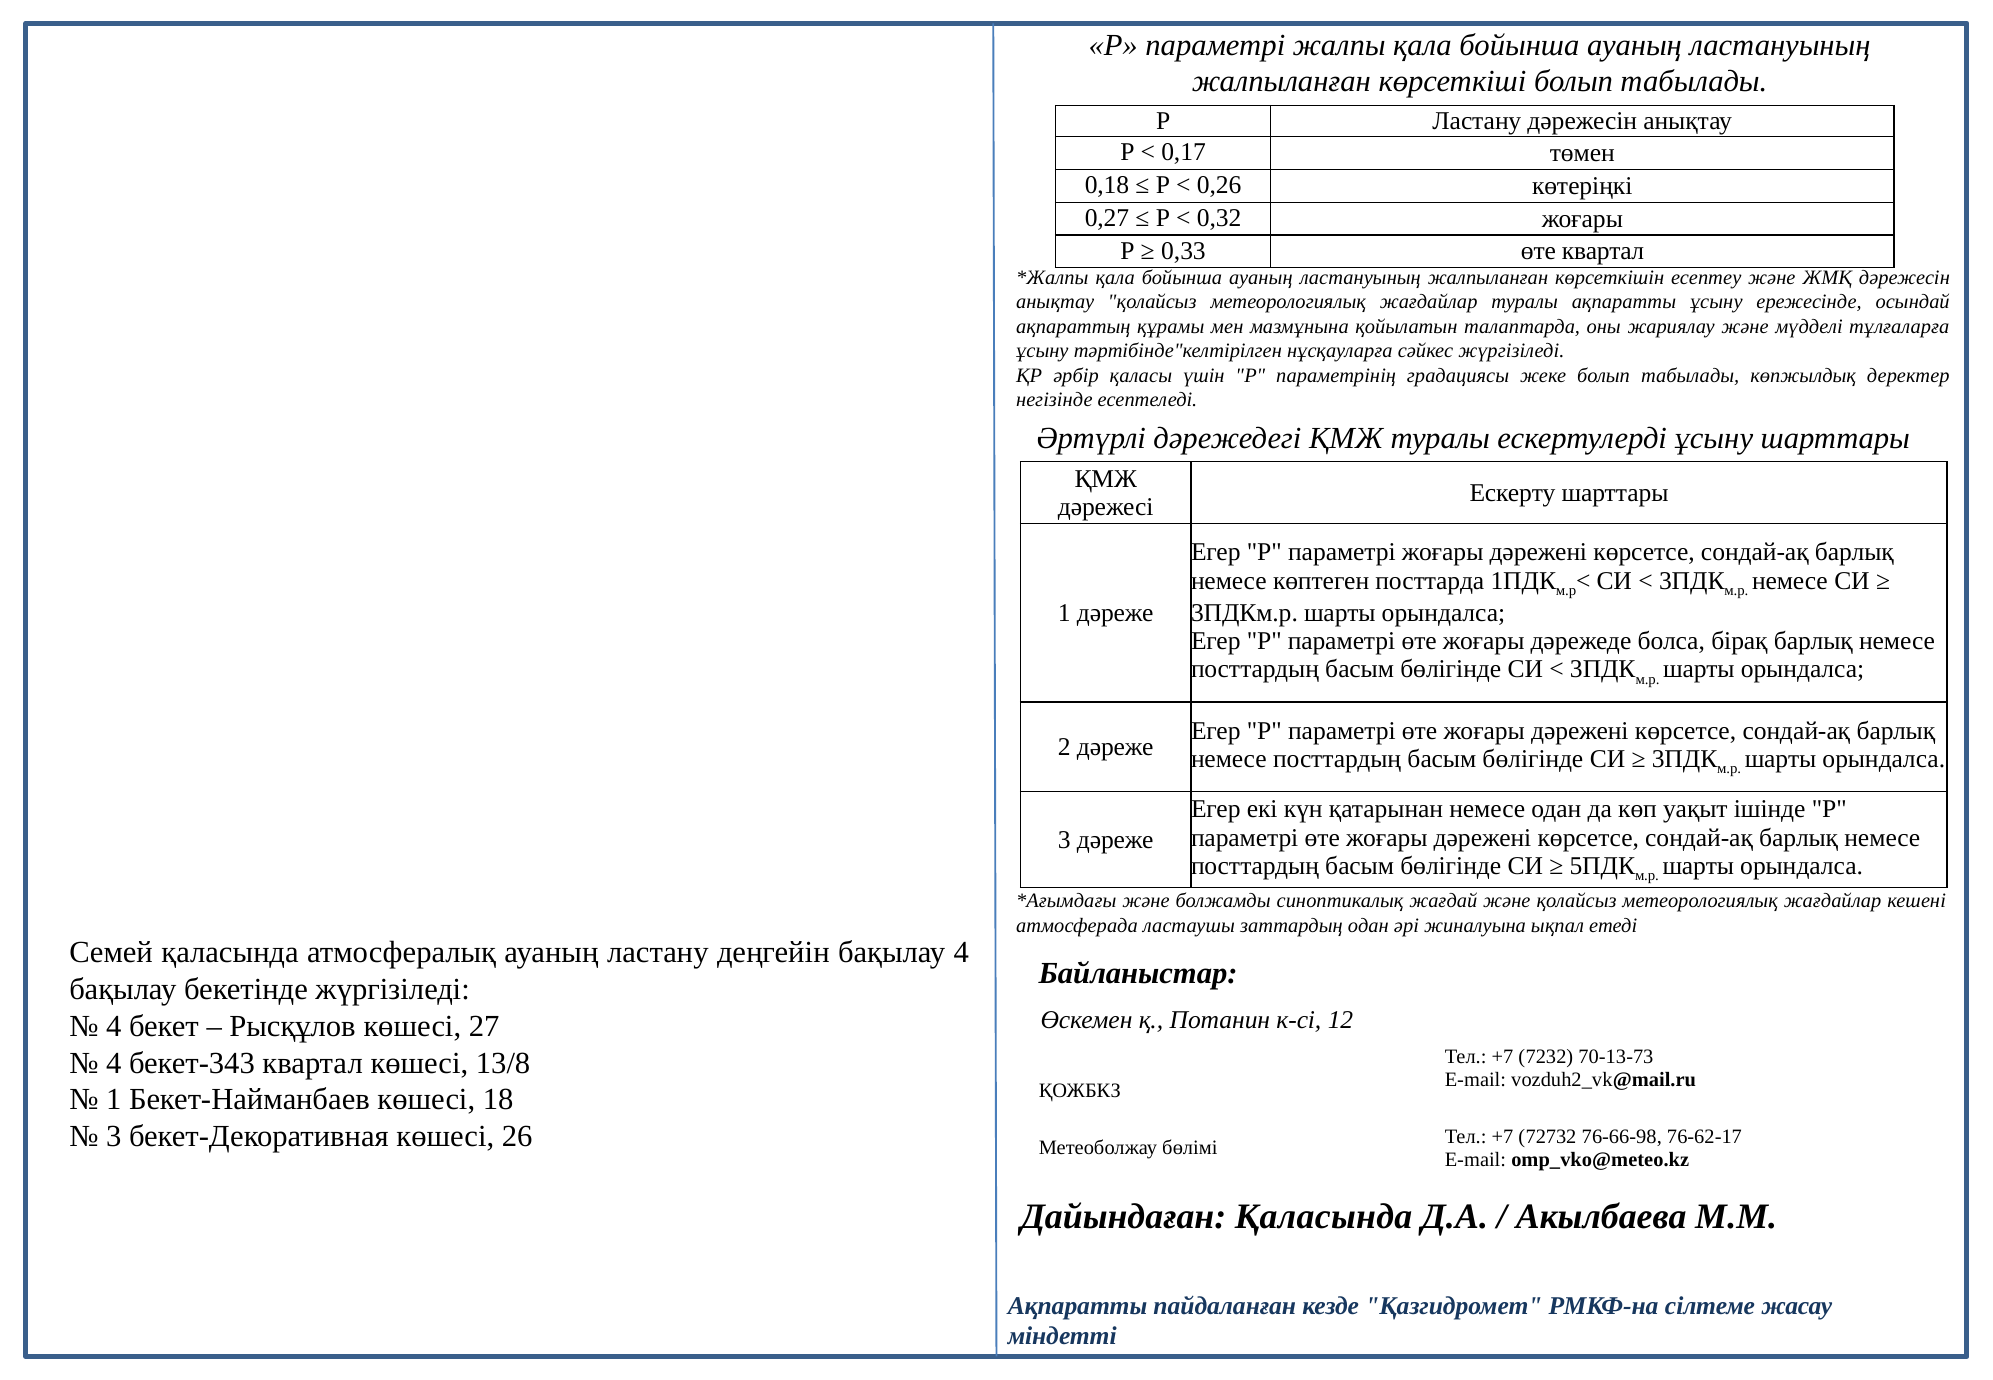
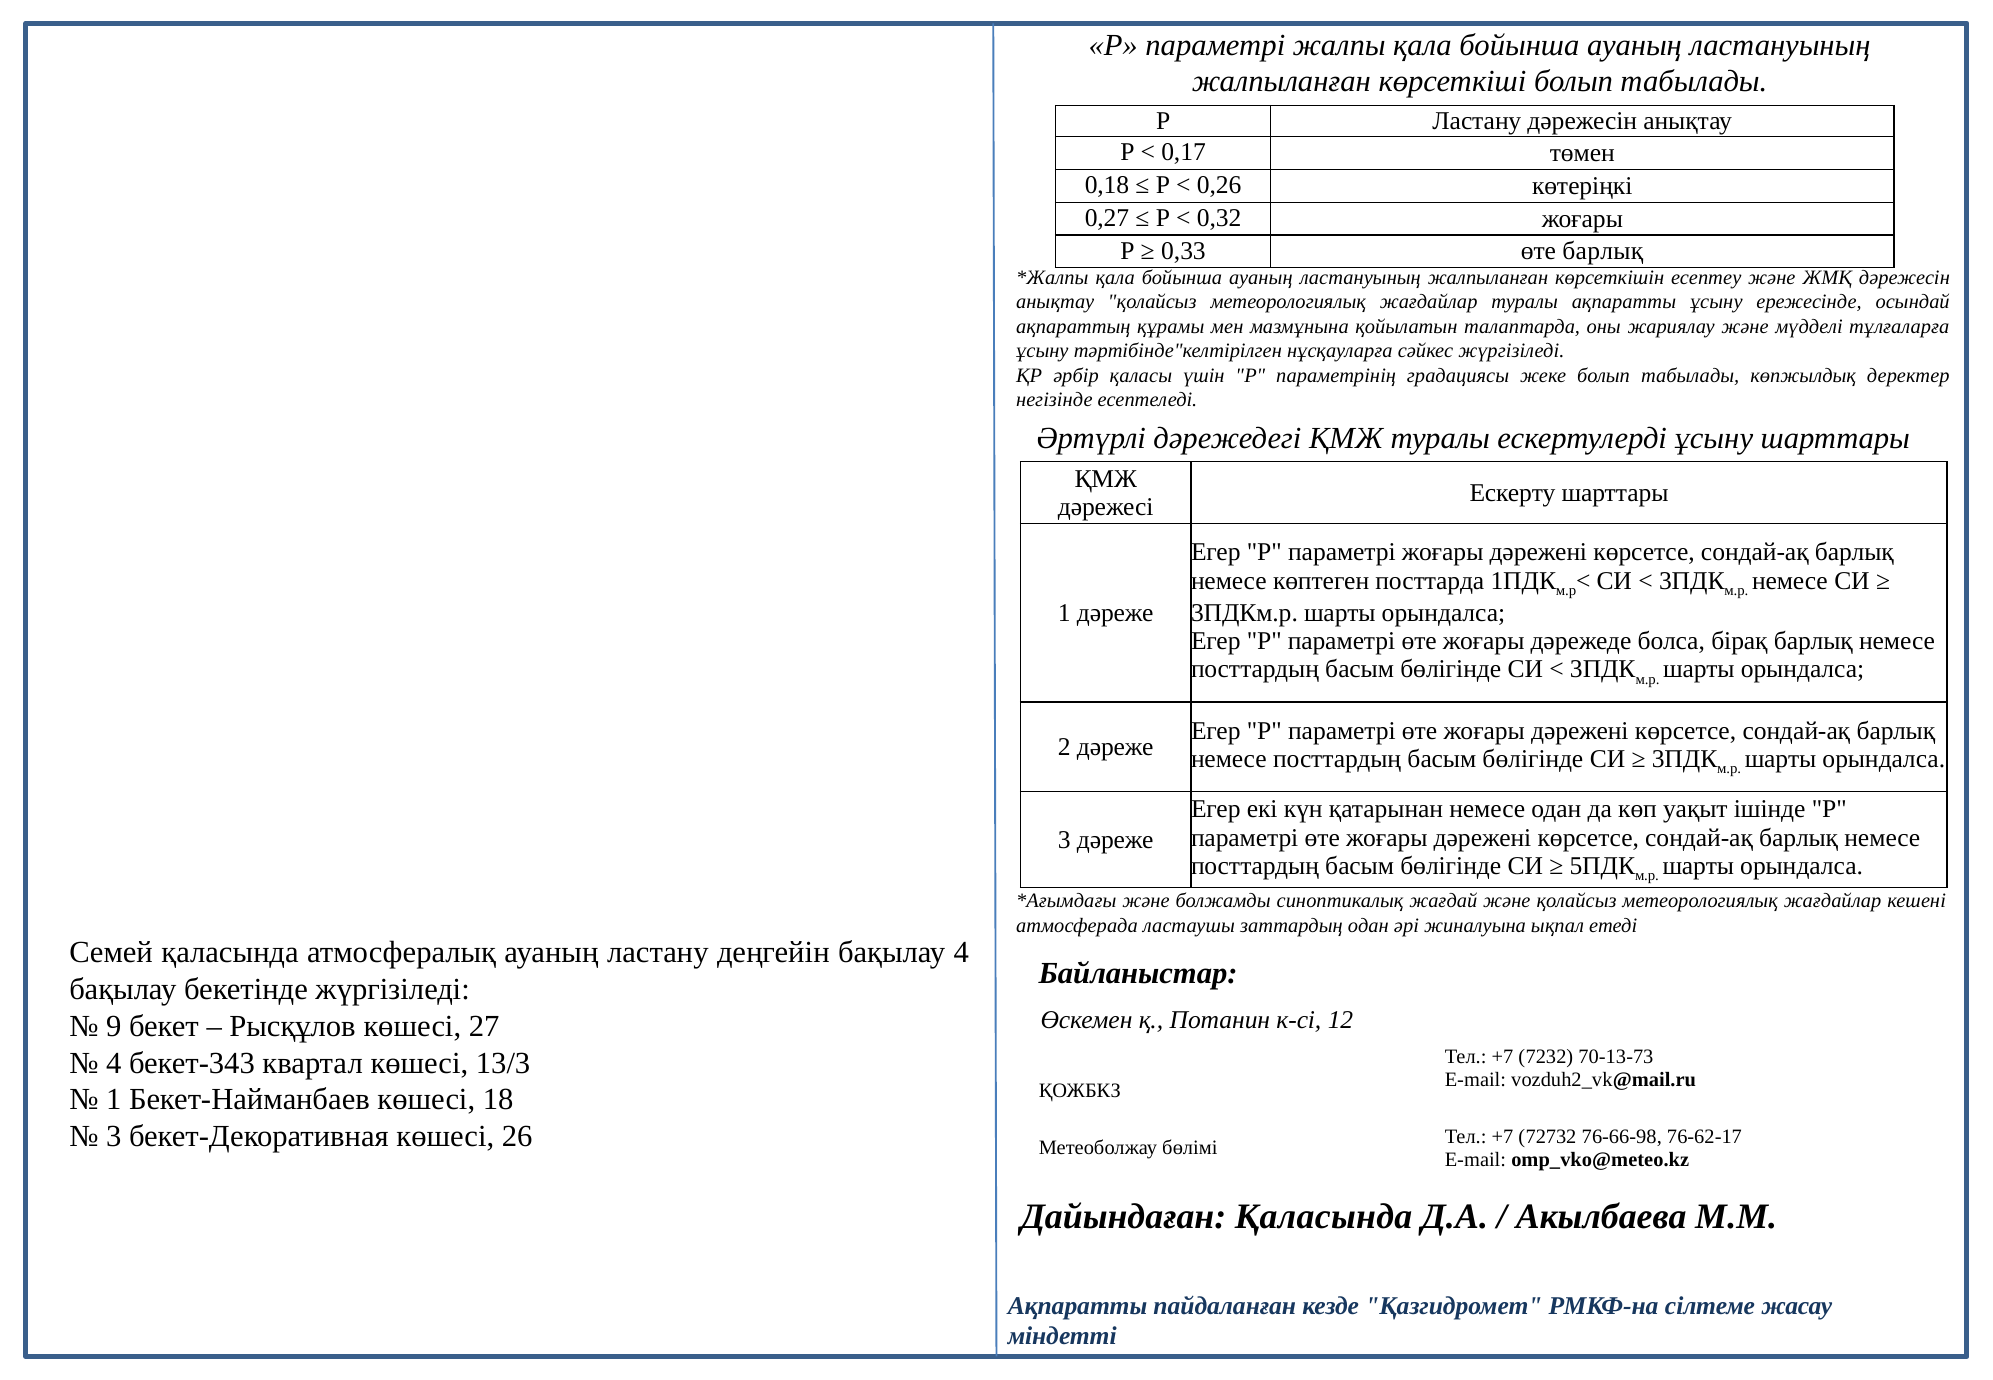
өте квартал: квартал -> барлық
4 at (114, 1026): 4 -> 9
13/8: 13/8 -> 13/3
